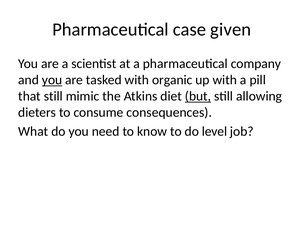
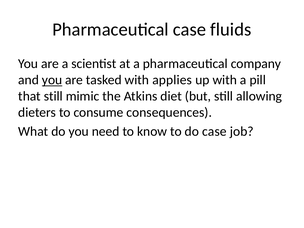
given: given -> fluids
organic: organic -> applies
but underline: present -> none
do level: level -> case
